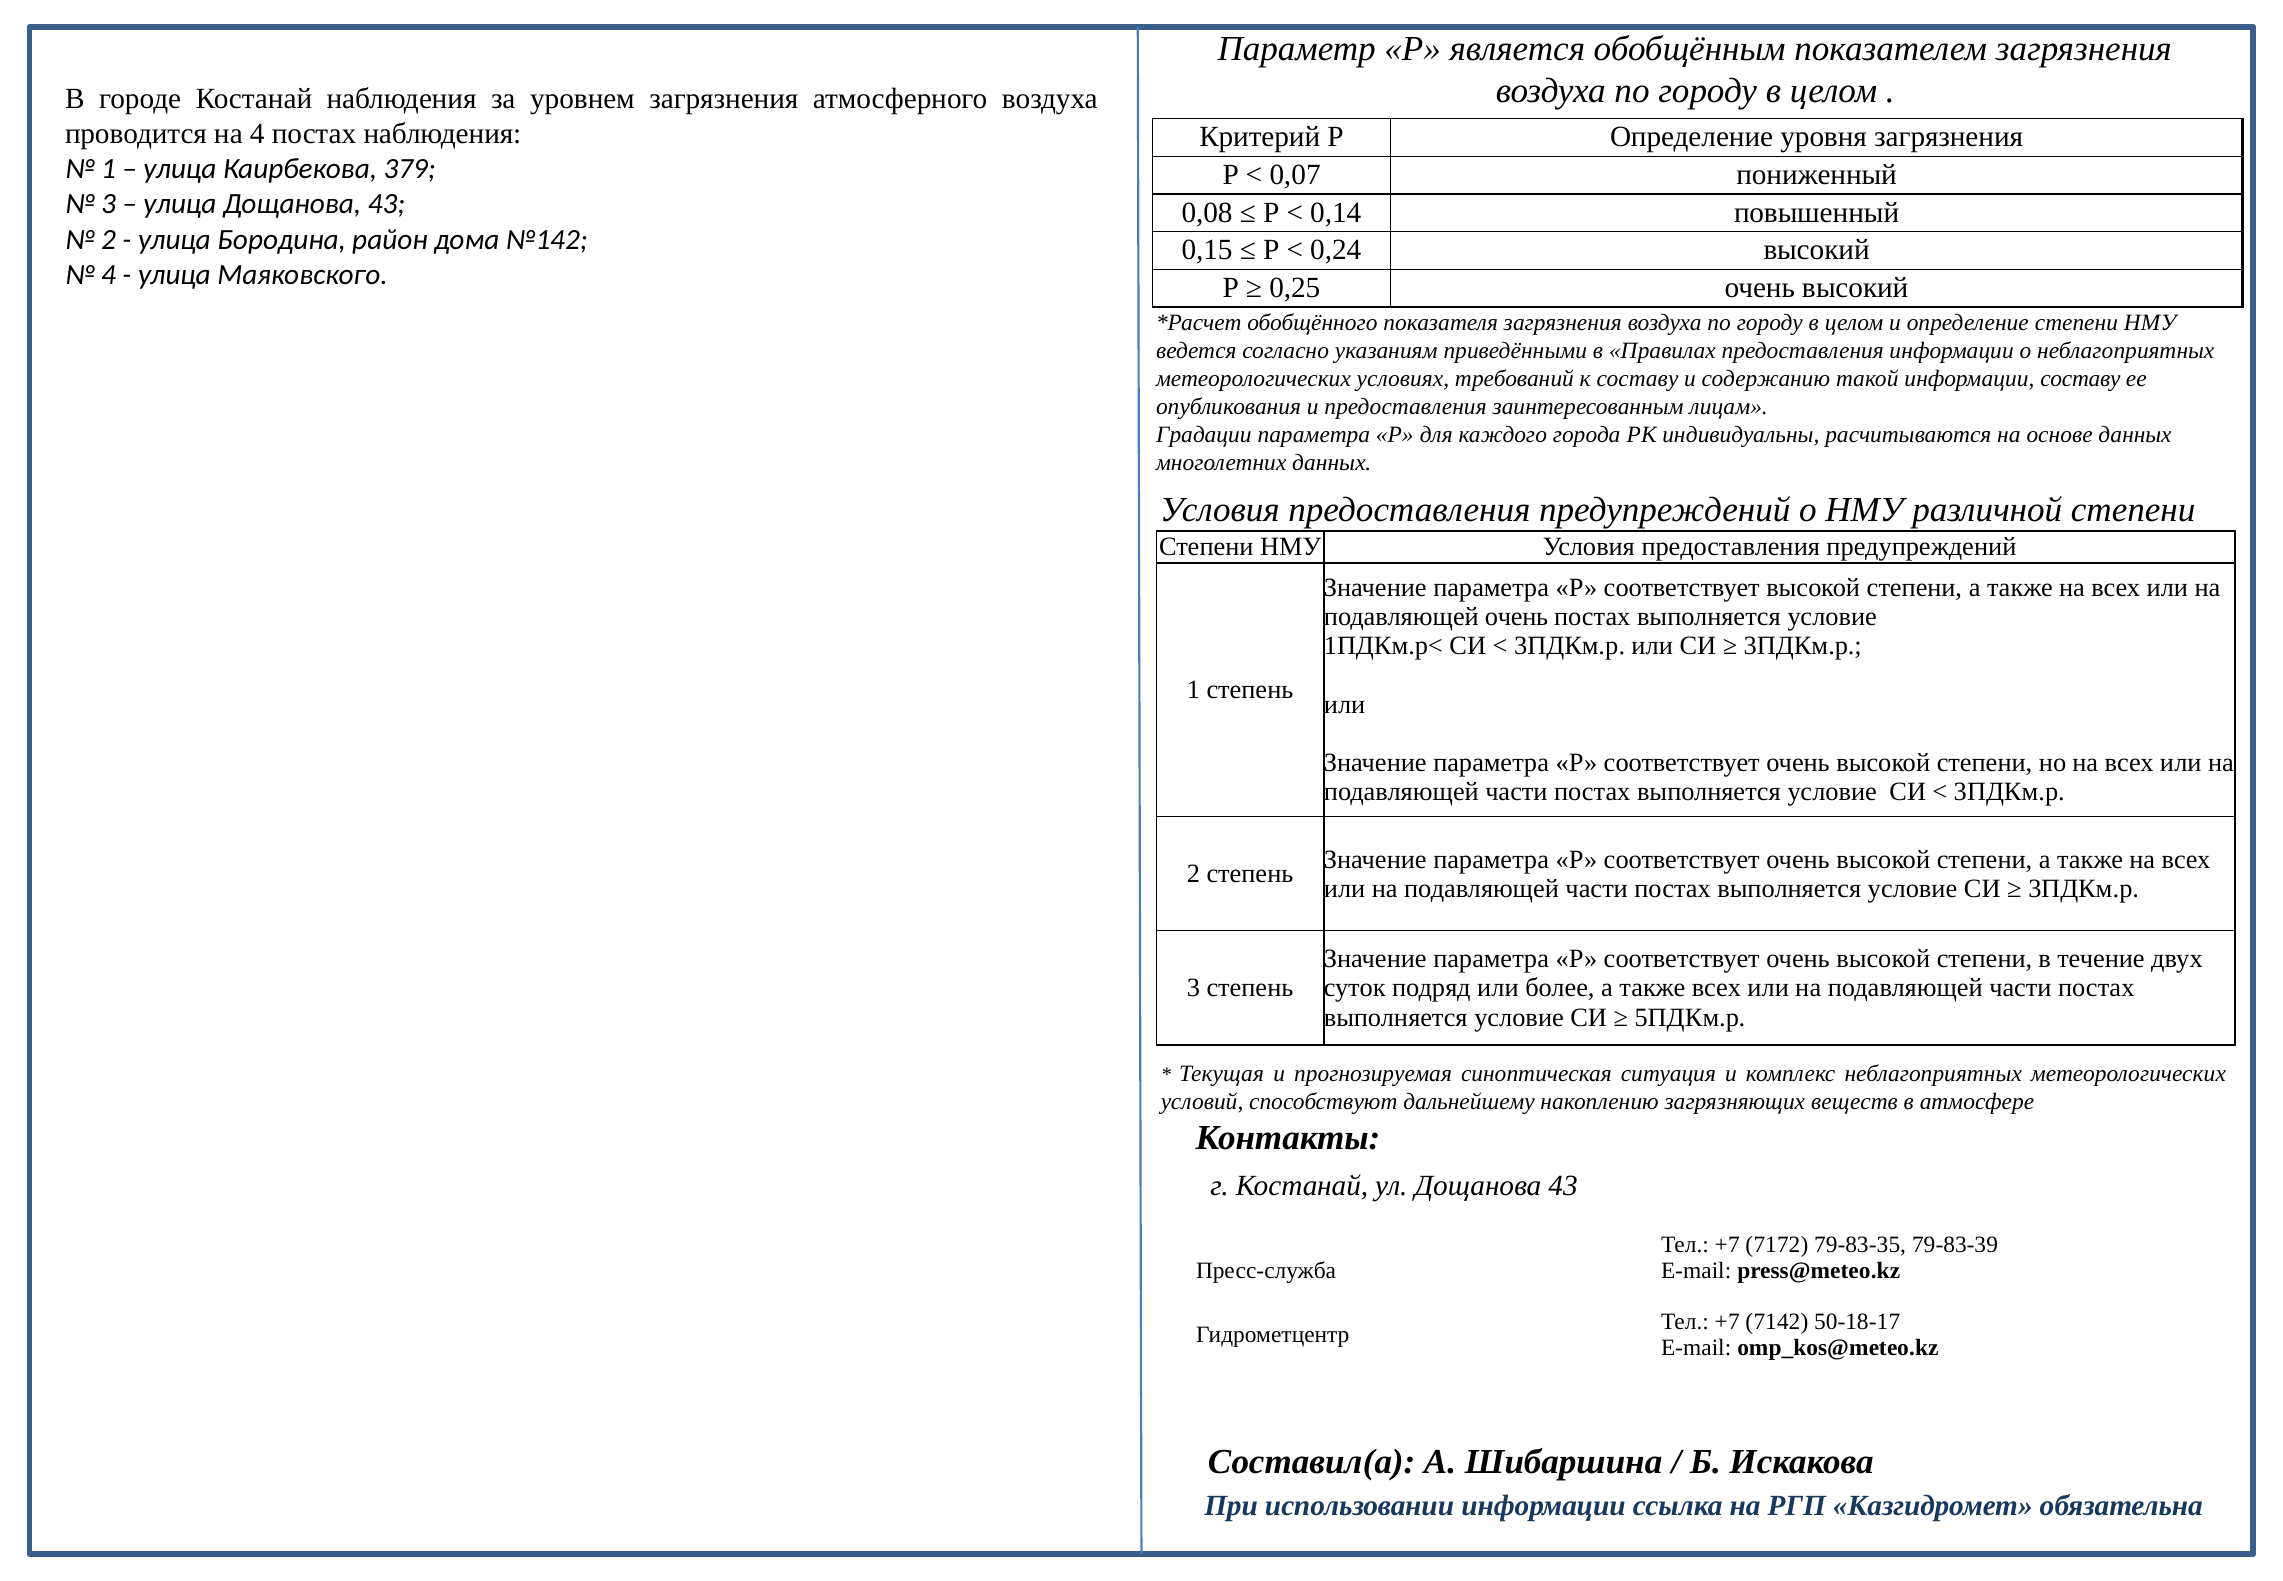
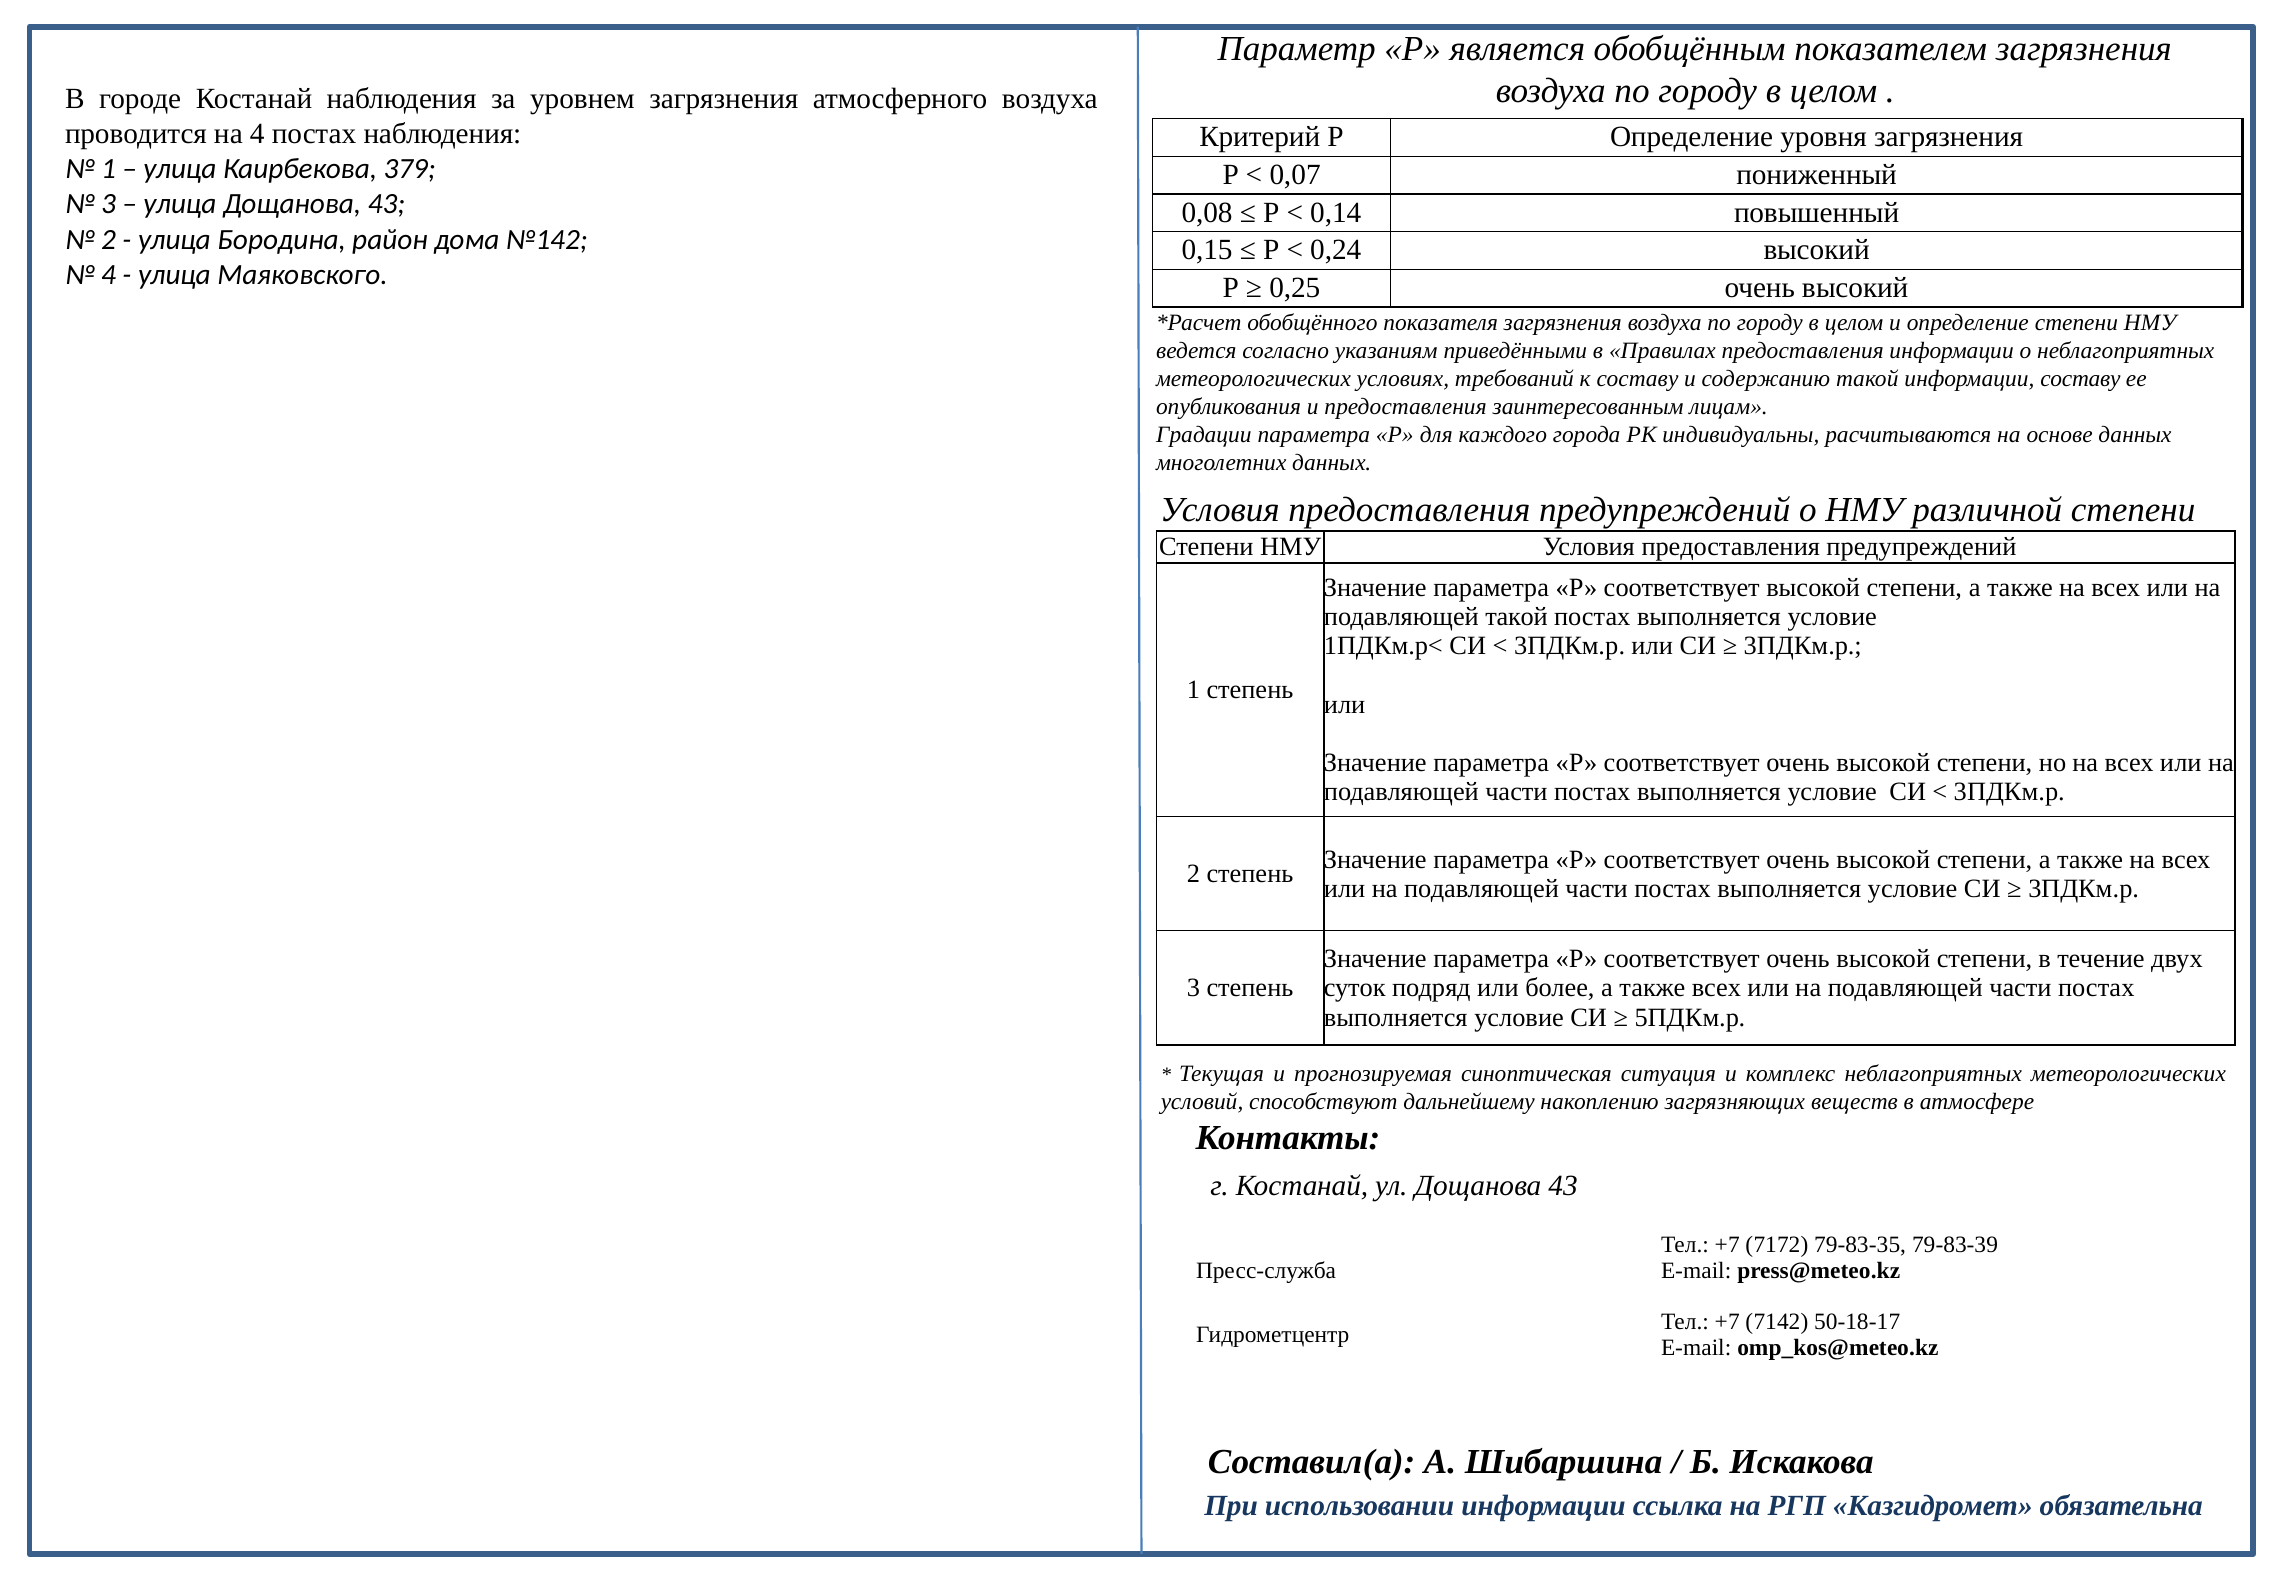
подавляющей очень: очень -> такой
